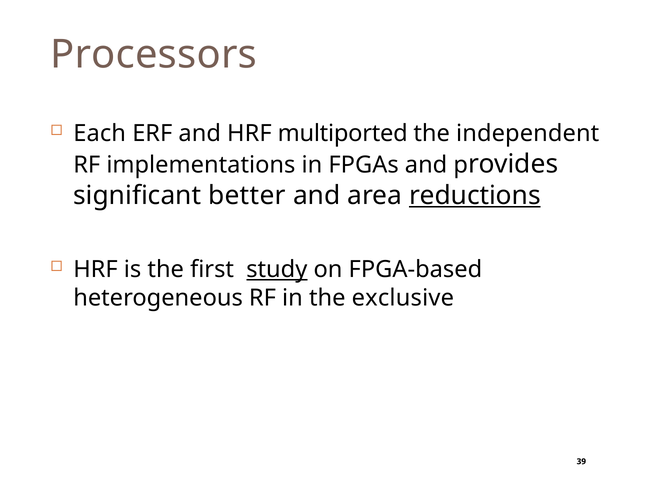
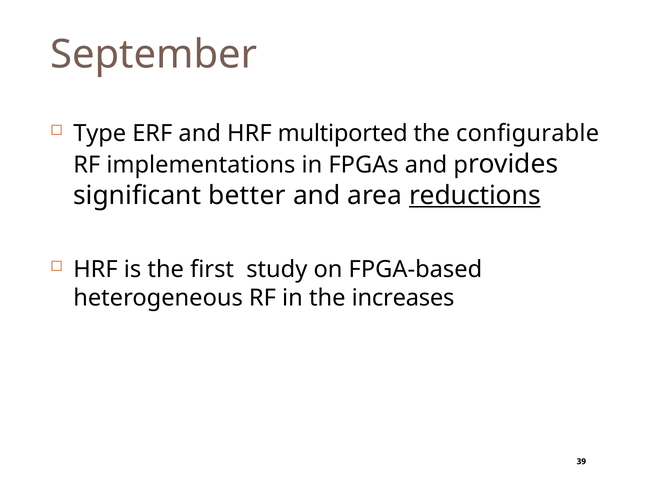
Processors: Processors -> September
Each: Each -> Type
independent: independent -> configurable
study underline: present -> none
exclusive: exclusive -> increases
